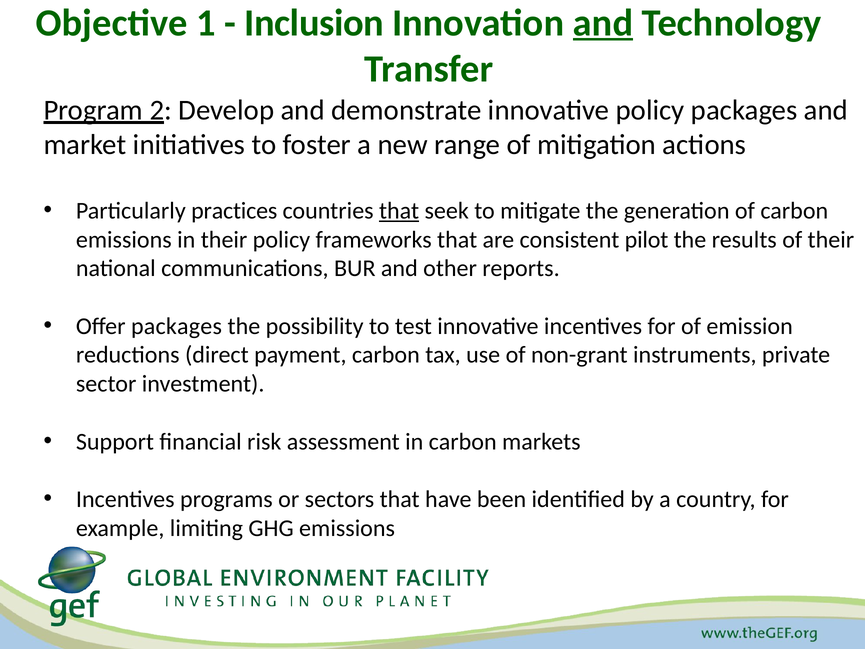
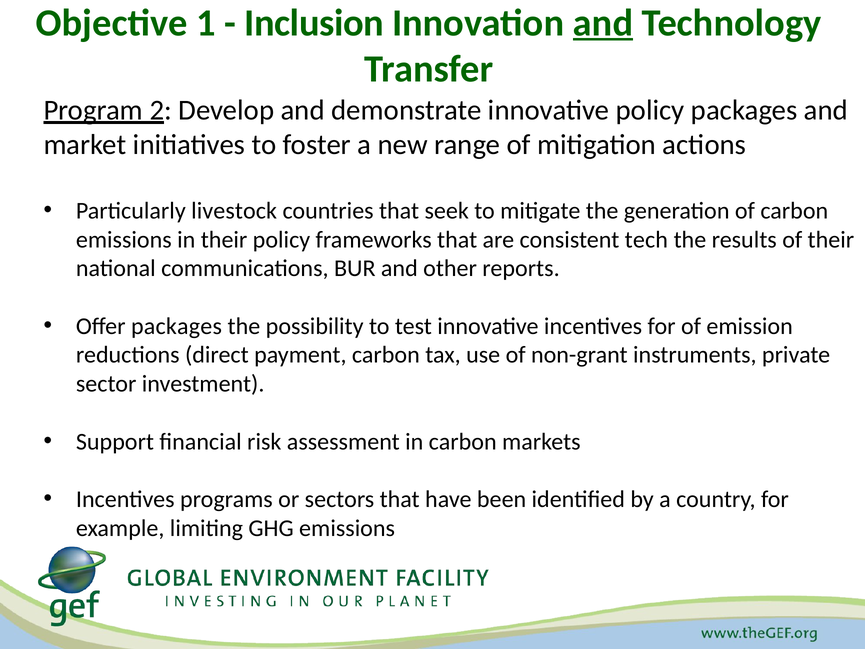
practices: practices -> livestock
that at (399, 211) underline: present -> none
pilot: pilot -> tech
